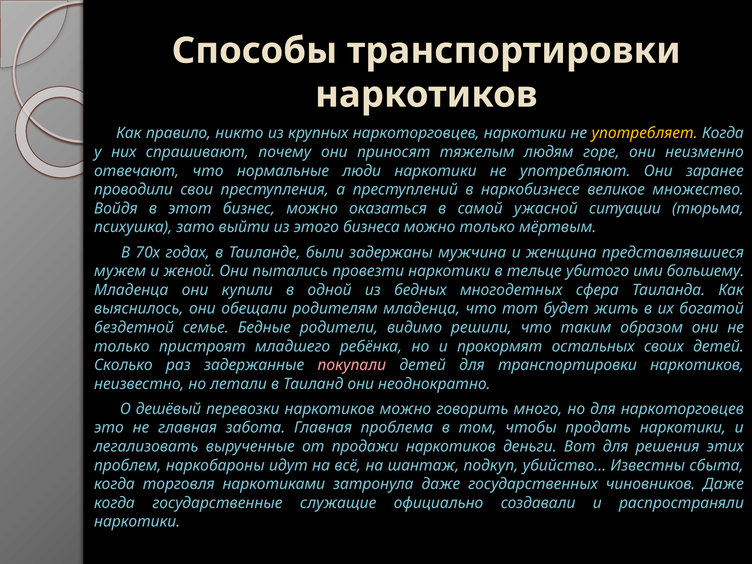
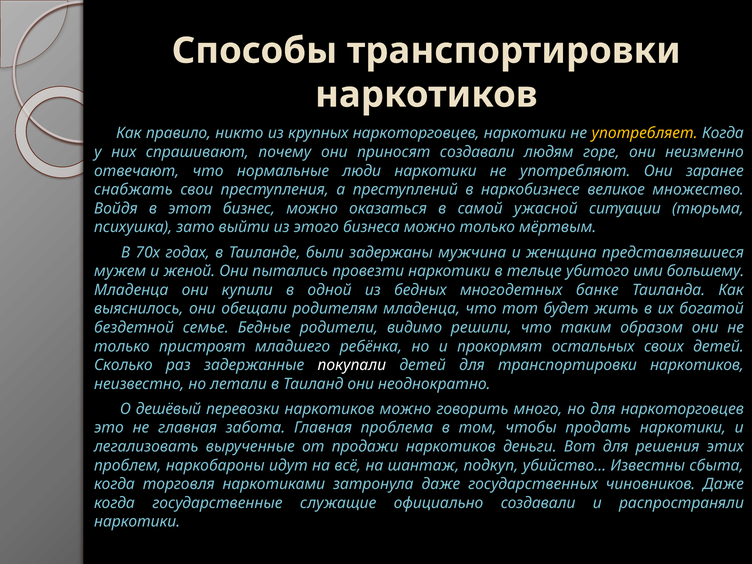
приносят тяжелым: тяжелым -> создавали
проводили: проводили -> снабжать
сфера: сфера -> банке
покупали colour: pink -> white
